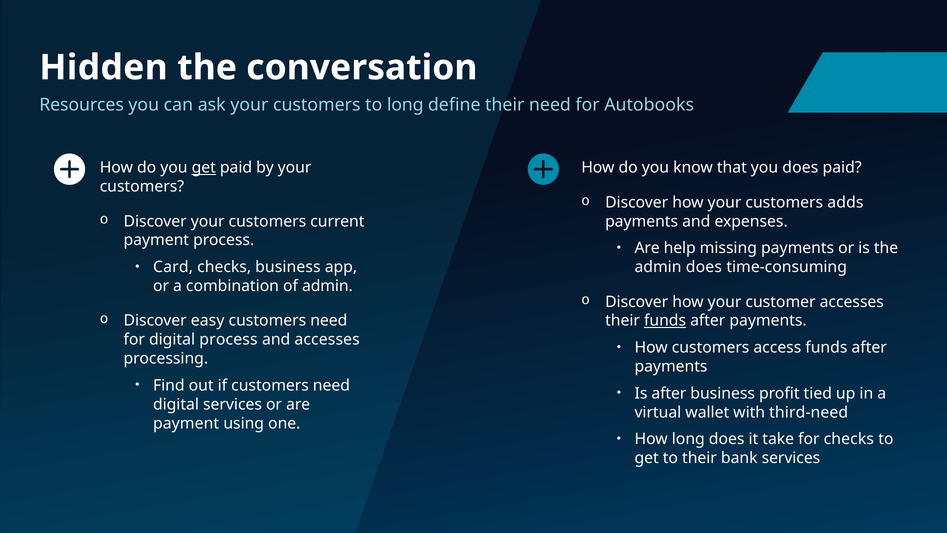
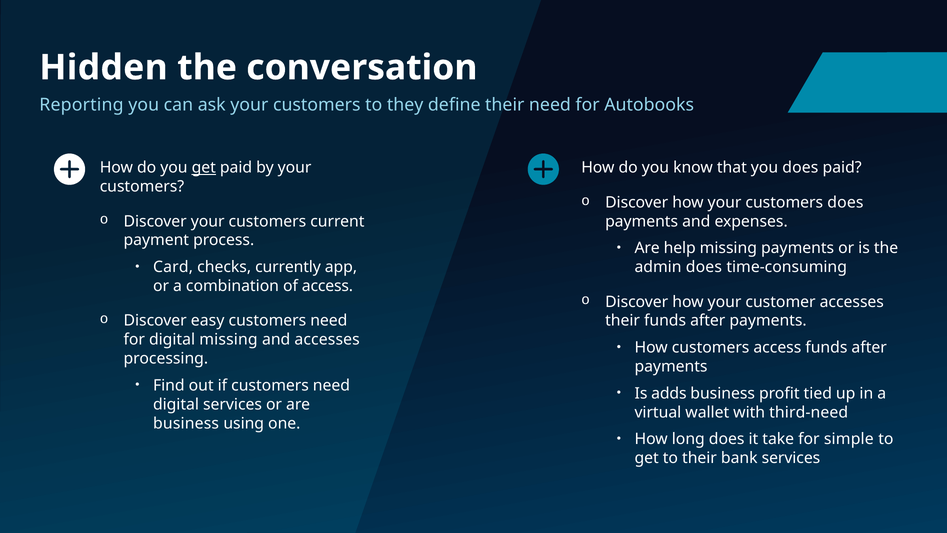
Resources: Resources -> Reporting
to long: long -> they
customers adds: adds -> does
checks business: business -> currently
of admin: admin -> access
funds at (665, 321) underline: present -> none
digital process: process -> missing
Is after: after -> adds
payment at (186, 423): payment -> business
for checks: checks -> simple
